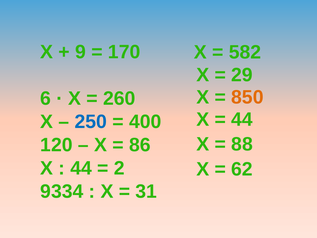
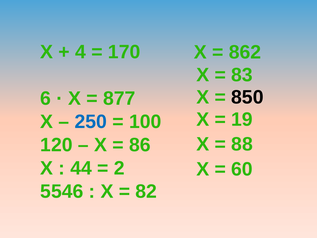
9: 9 -> 4
582: 582 -> 862
29: 29 -> 83
850 colour: orange -> black
260: 260 -> 877
44 at (242, 119): 44 -> 19
400: 400 -> 100
62: 62 -> 60
9334: 9334 -> 5546
31: 31 -> 82
